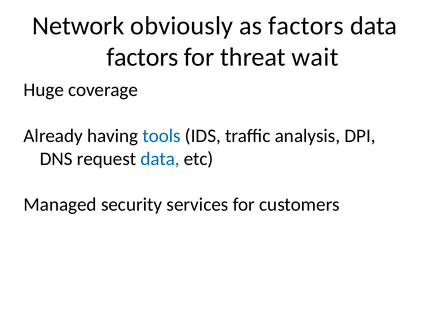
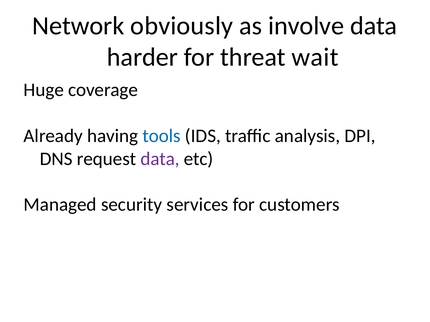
as factors: factors -> involve
factors at (142, 57): factors -> harder
data at (160, 159) colour: blue -> purple
